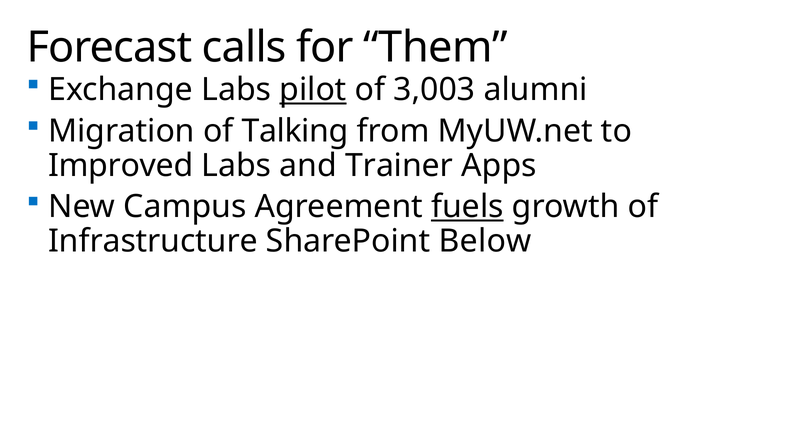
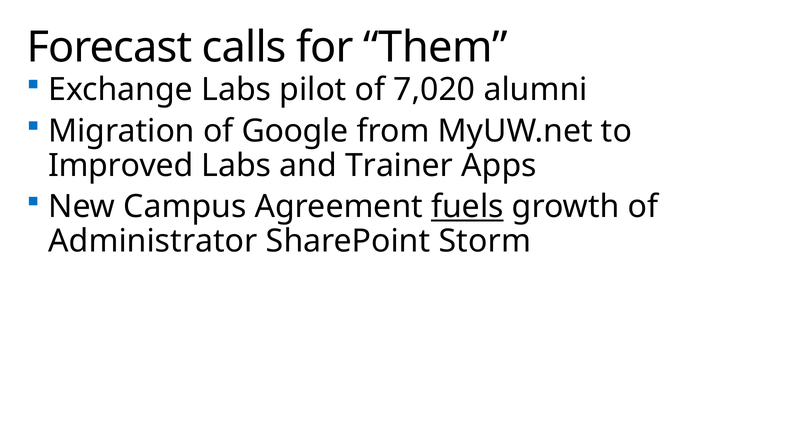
pilot underline: present -> none
3,003: 3,003 -> 7,020
Talking: Talking -> Google
Infrastructure: Infrastructure -> Administrator
Below: Below -> Storm
